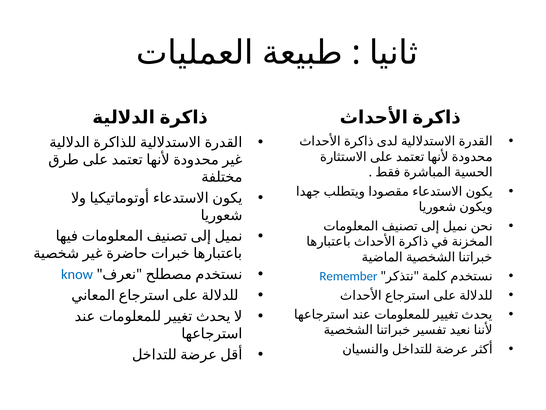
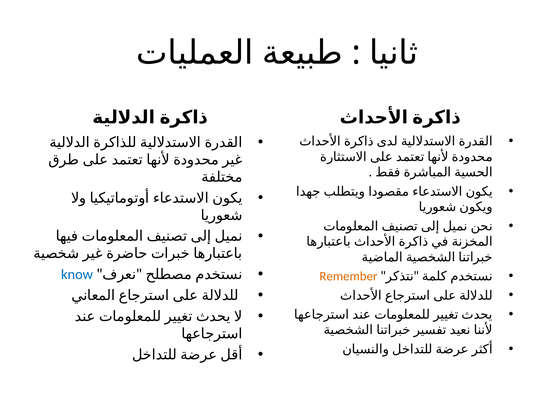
Remember colour: blue -> orange
